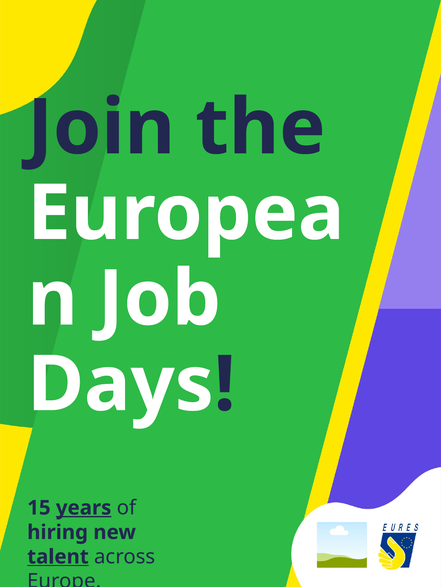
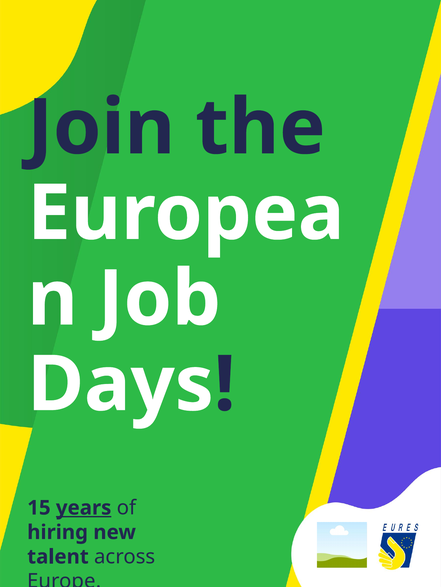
talent underline: present -> none
